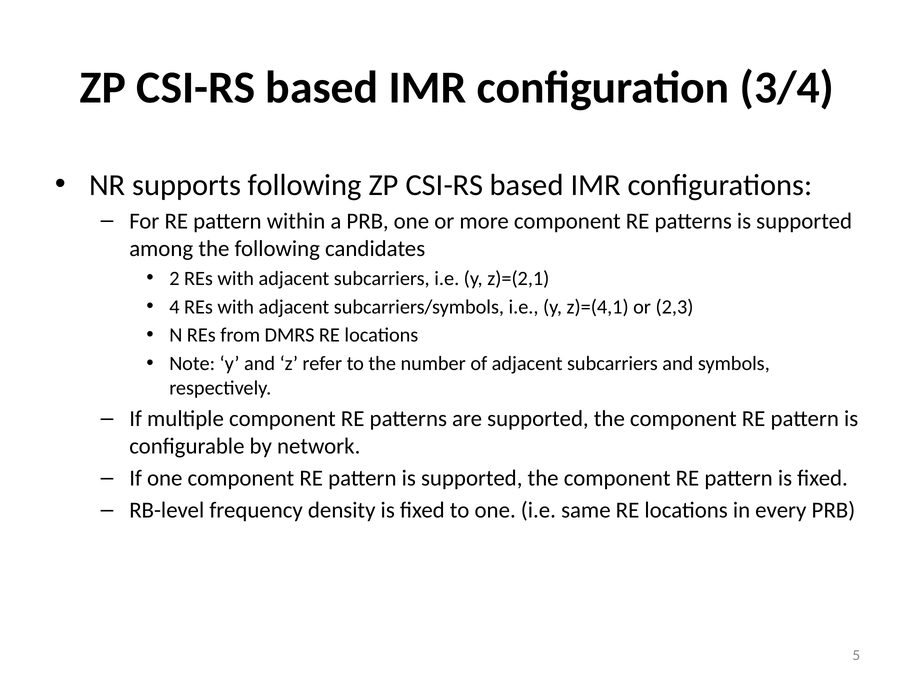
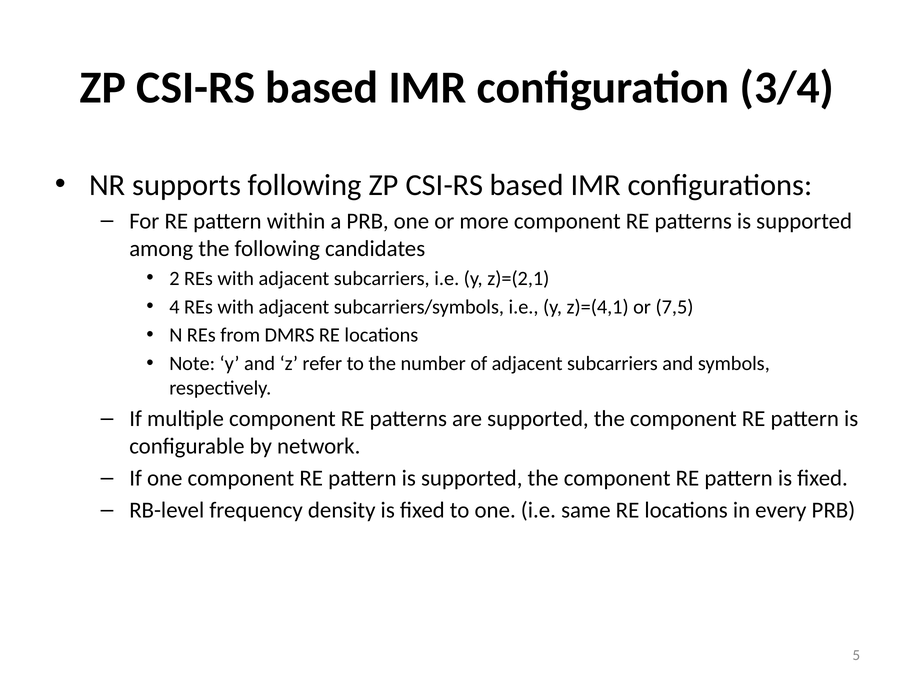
2,3: 2,3 -> 7,5
